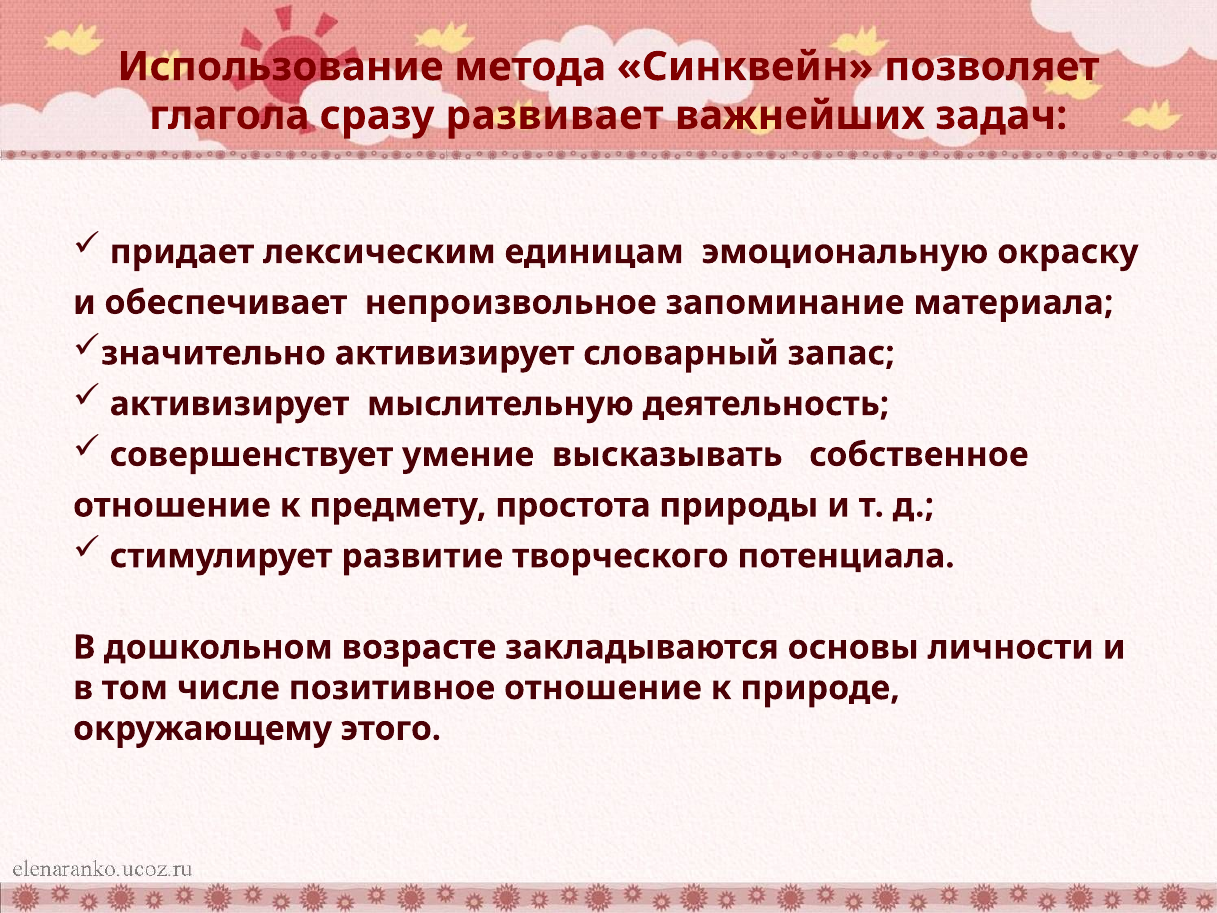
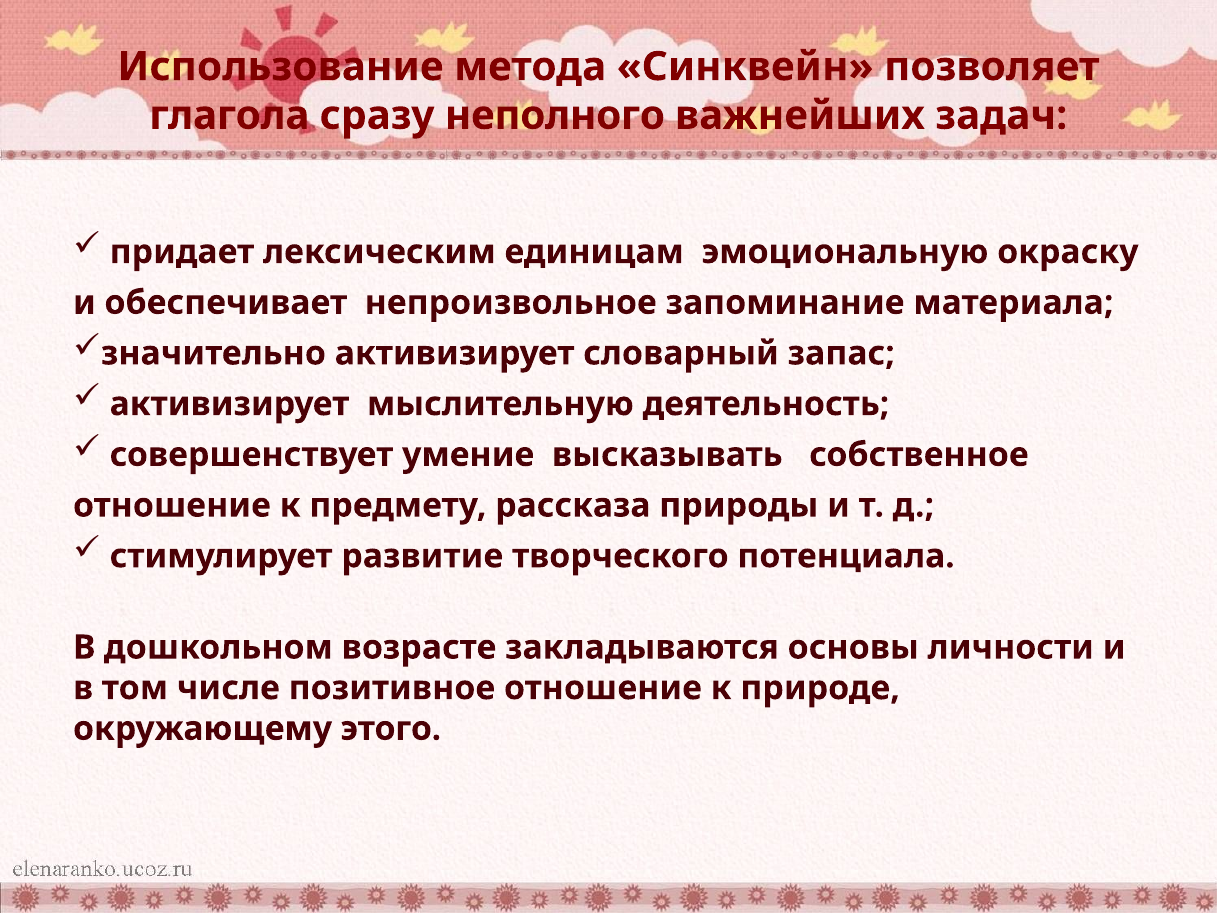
развивает: развивает -> неполного
простота: простота -> рассказа
